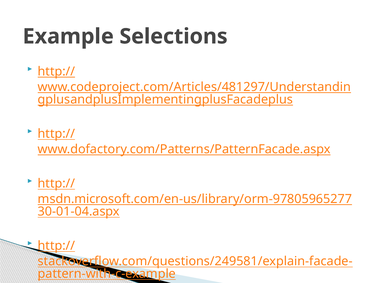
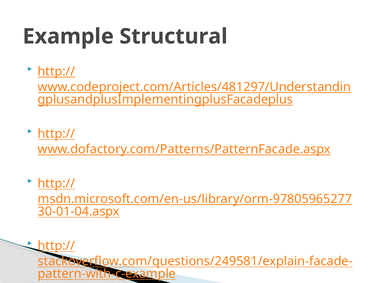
Selections: Selections -> Structural
